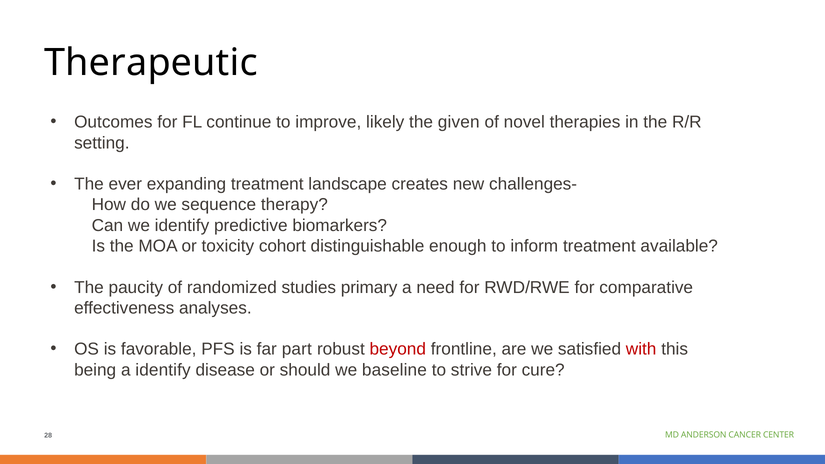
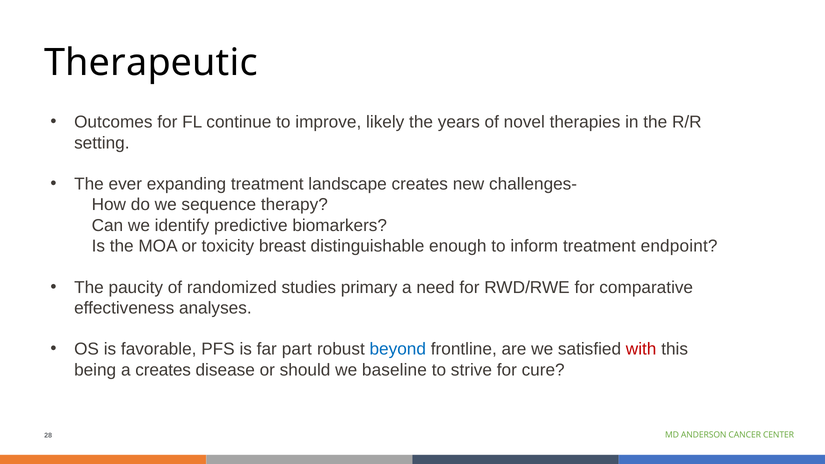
given: given -> years
cohort: cohort -> breast
available: available -> endpoint
beyond colour: red -> blue
a identify: identify -> creates
